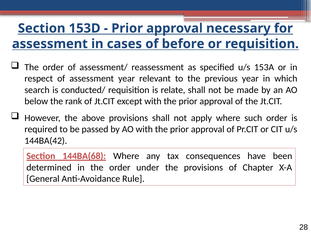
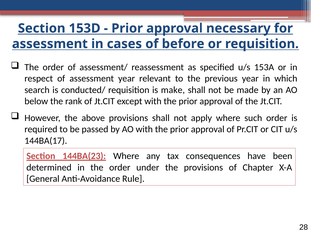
relate: relate -> make
144BA(42: 144BA(42 -> 144BA(17
144BA(68: 144BA(68 -> 144BA(23
